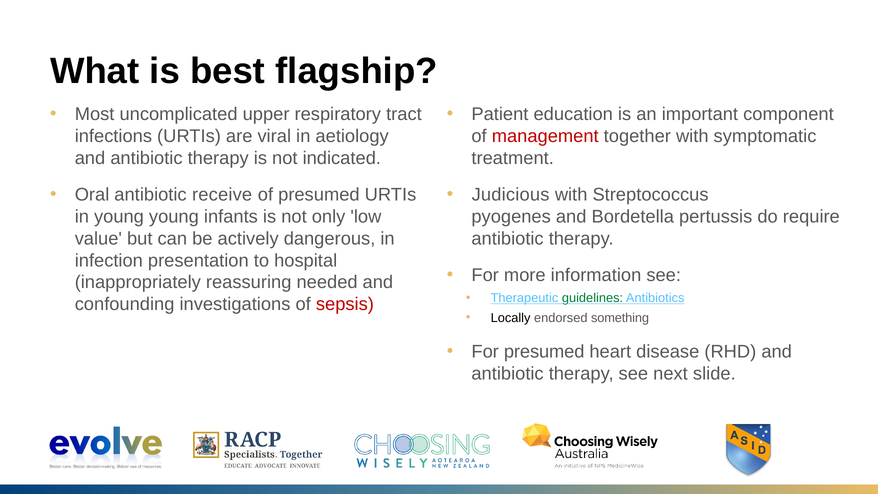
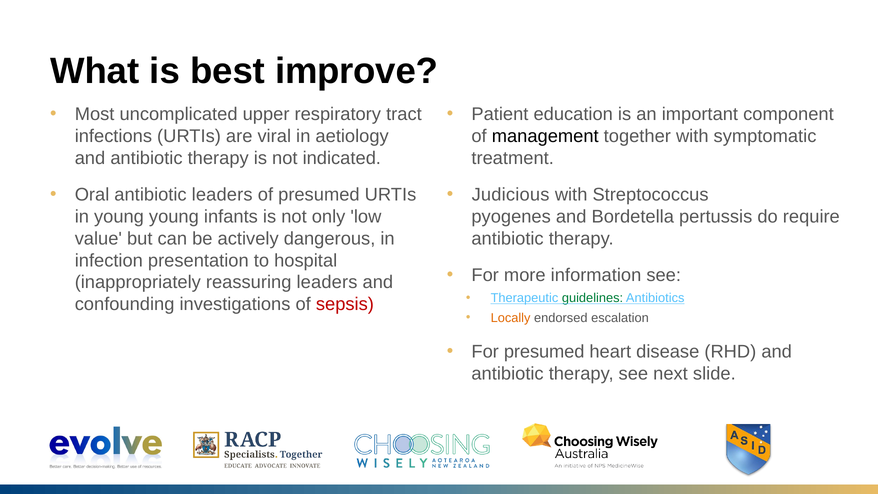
flagship: flagship -> improve
management colour: red -> black
antibiotic receive: receive -> leaders
reassuring needed: needed -> leaders
Locally colour: black -> orange
something: something -> escalation
